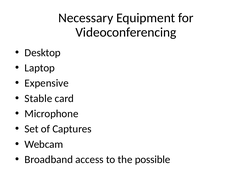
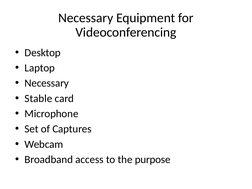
Expensive at (47, 83): Expensive -> Necessary
possible: possible -> purpose
